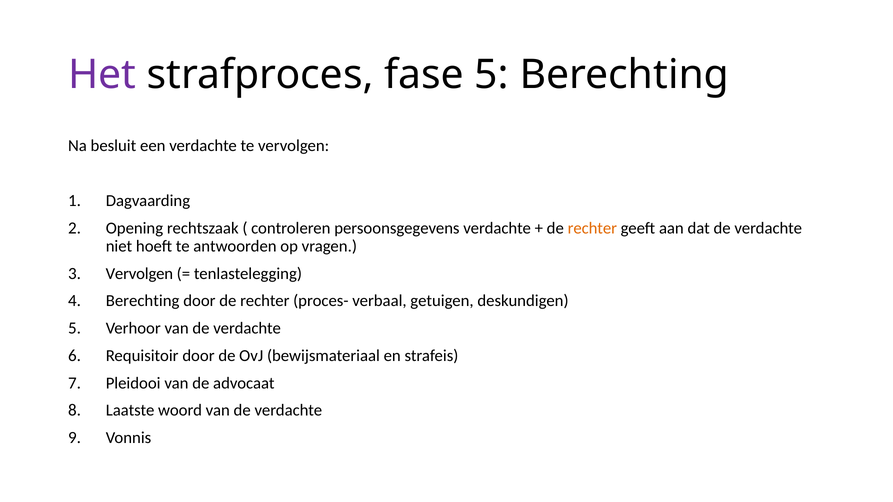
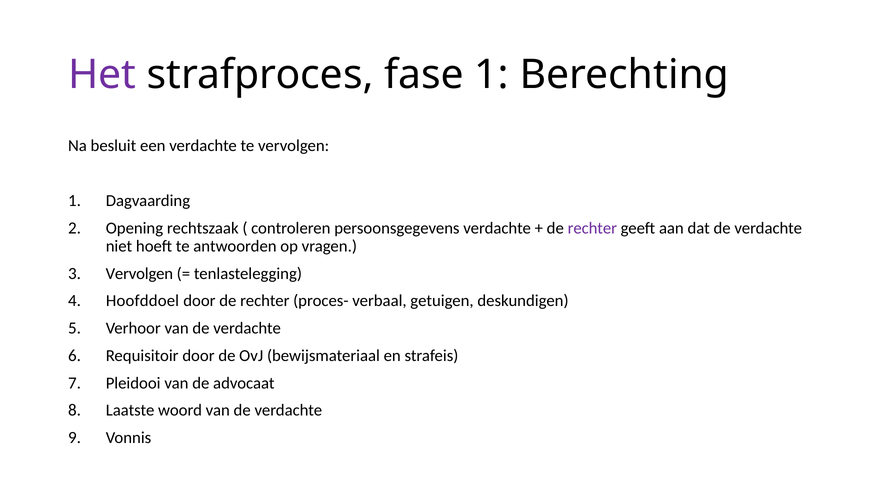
fase 5: 5 -> 1
rechter at (592, 228) colour: orange -> purple
4 Berechting: Berechting -> Hoofddoel
